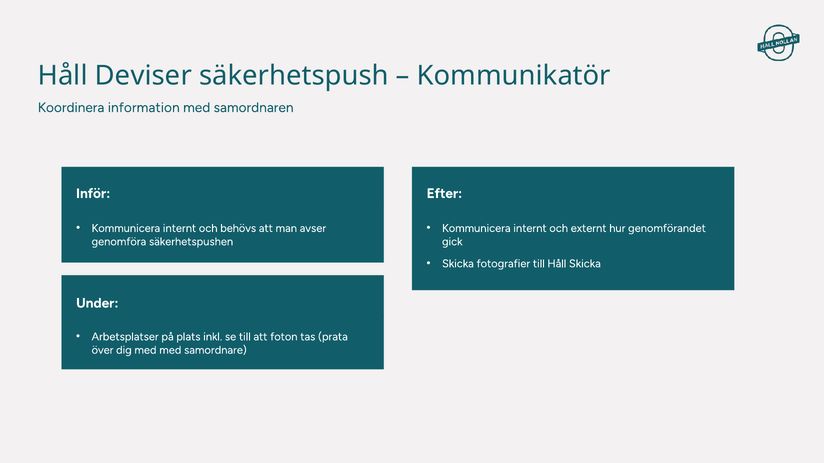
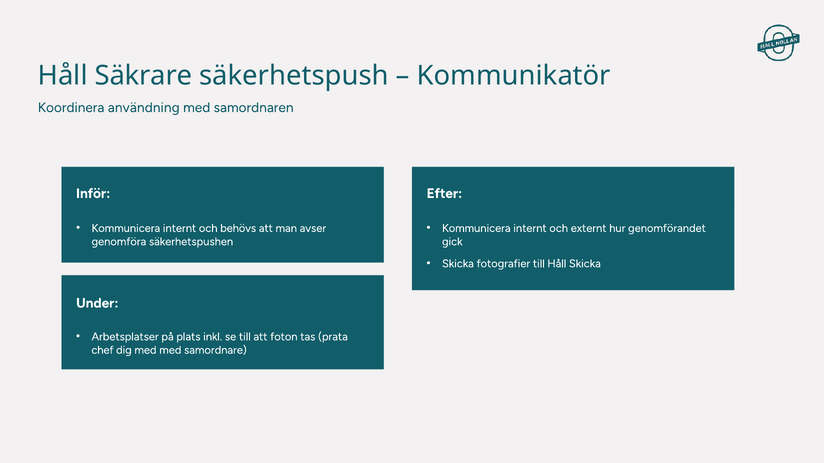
Deviser: Deviser -> Säkrare
information: information -> användning
över: över -> chef
